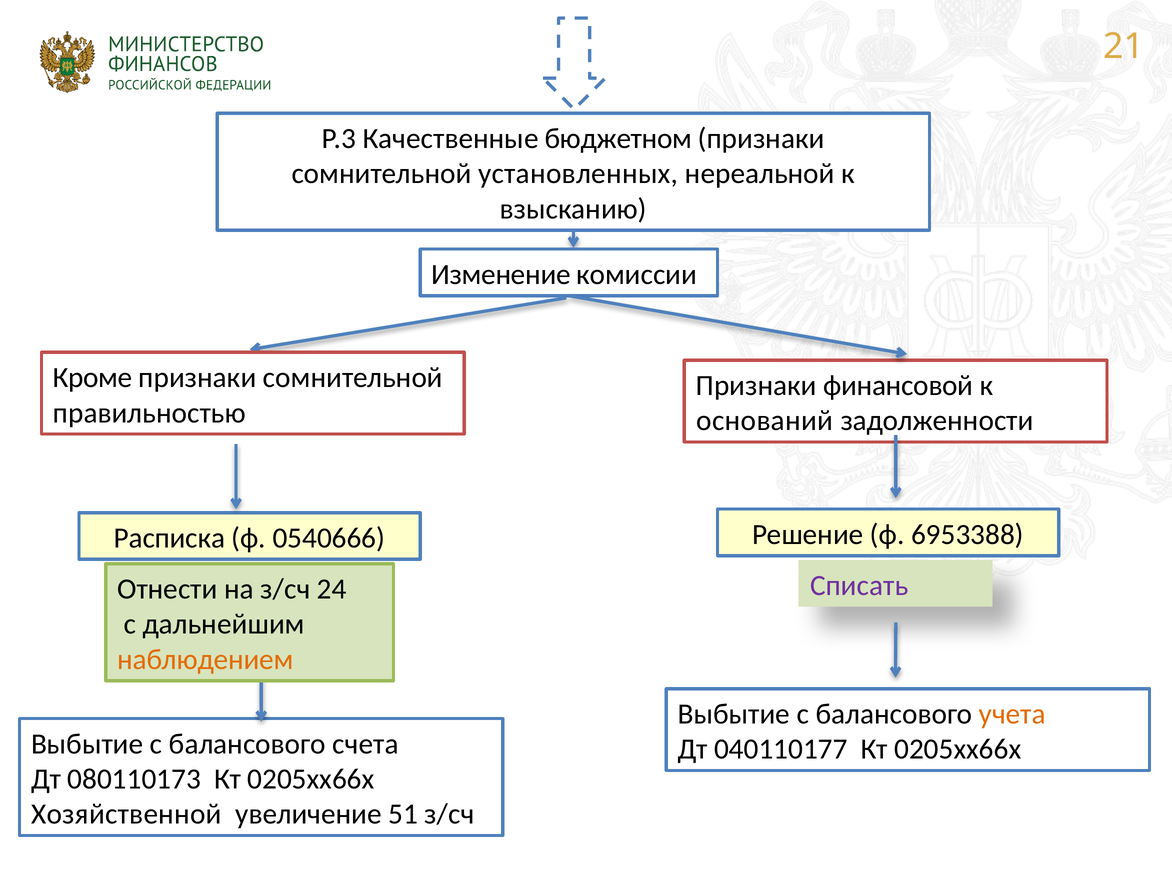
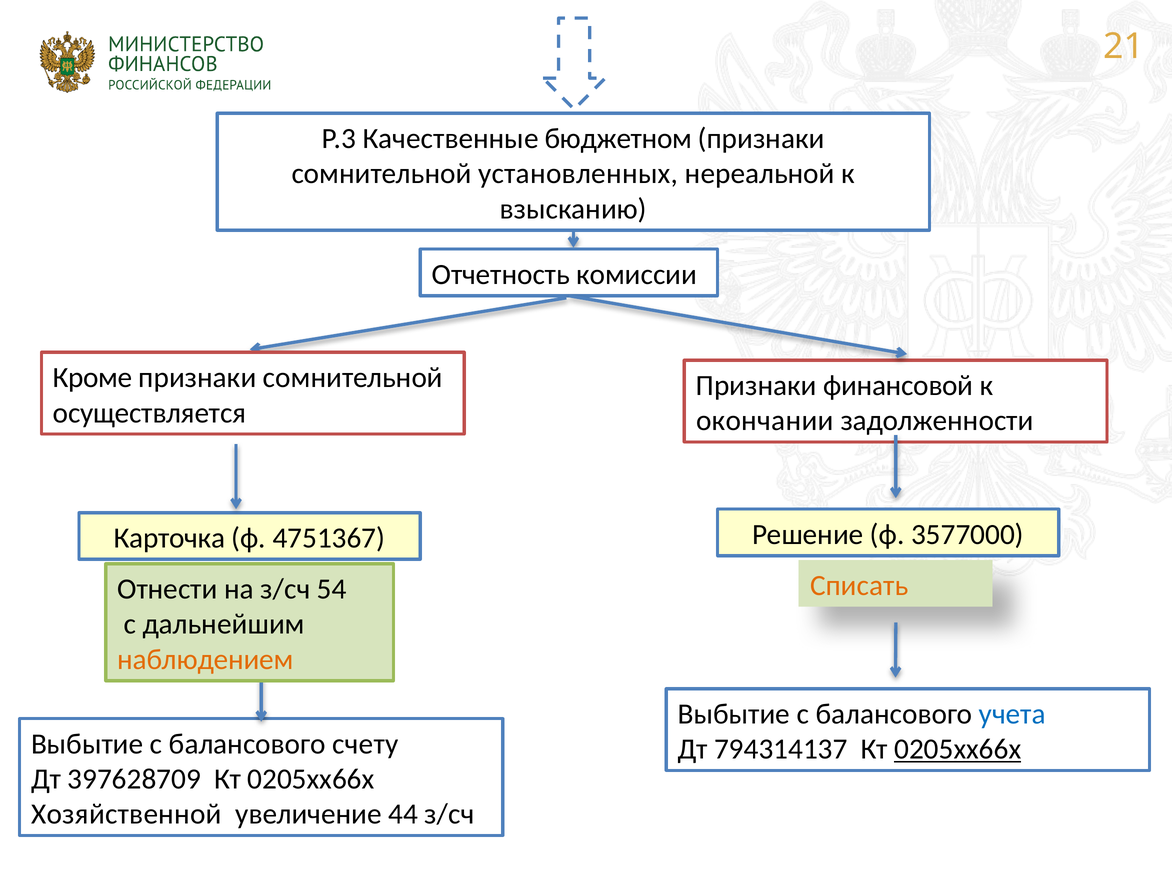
Изменение: Изменение -> Отчетность
правильностью: правильностью -> осуществляется
оснований: оснований -> окончании
6953388: 6953388 -> 3577000
Расписка: Расписка -> Карточка
0540666: 0540666 -> 4751367
Списать colour: purple -> orange
24: 24 -> 54
учета colour: orange -> blue
счета: счета -> счету
040110177: 040110177 -> 794314137
0205хх66х at (958, 749) underline: none -> present
080110173: 080110173 -> 397628709
51: 51 -> 44
